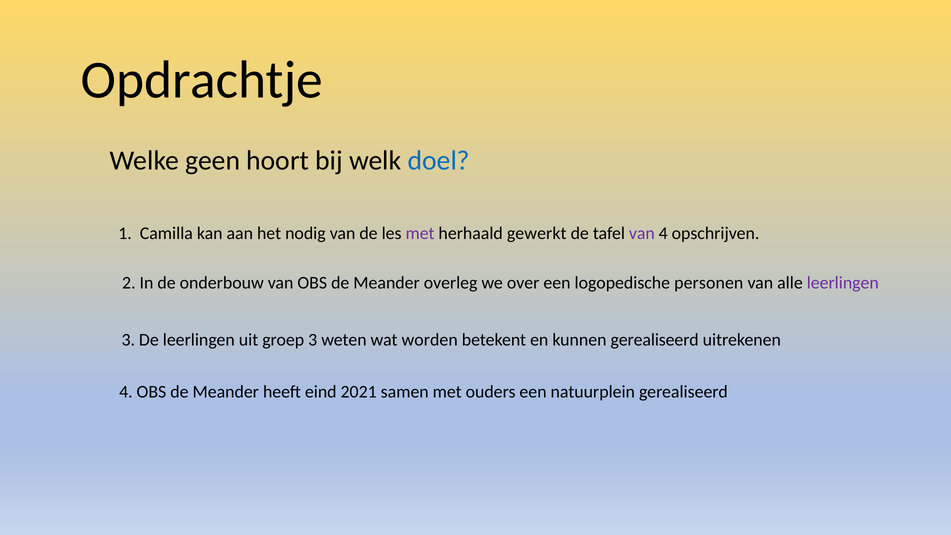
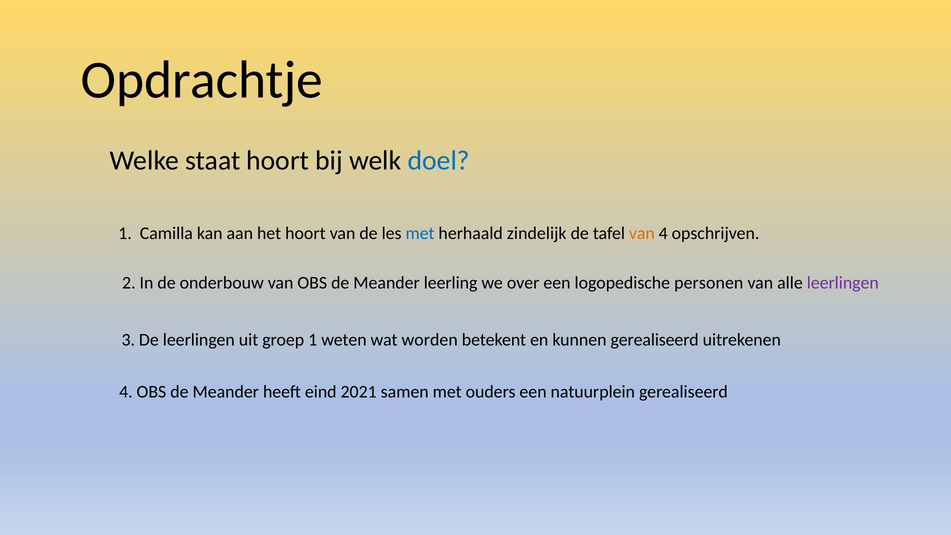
geen: geen -> staat
het nodig: nodig -> hoort
met at (420, 233) colour: purple -> blue
gewerkt: gewerkt -> zindelijk
van at (642, 233) colour: purple -> orange
overleg: overleg -> leerling
groep 3: 3 -> 1
